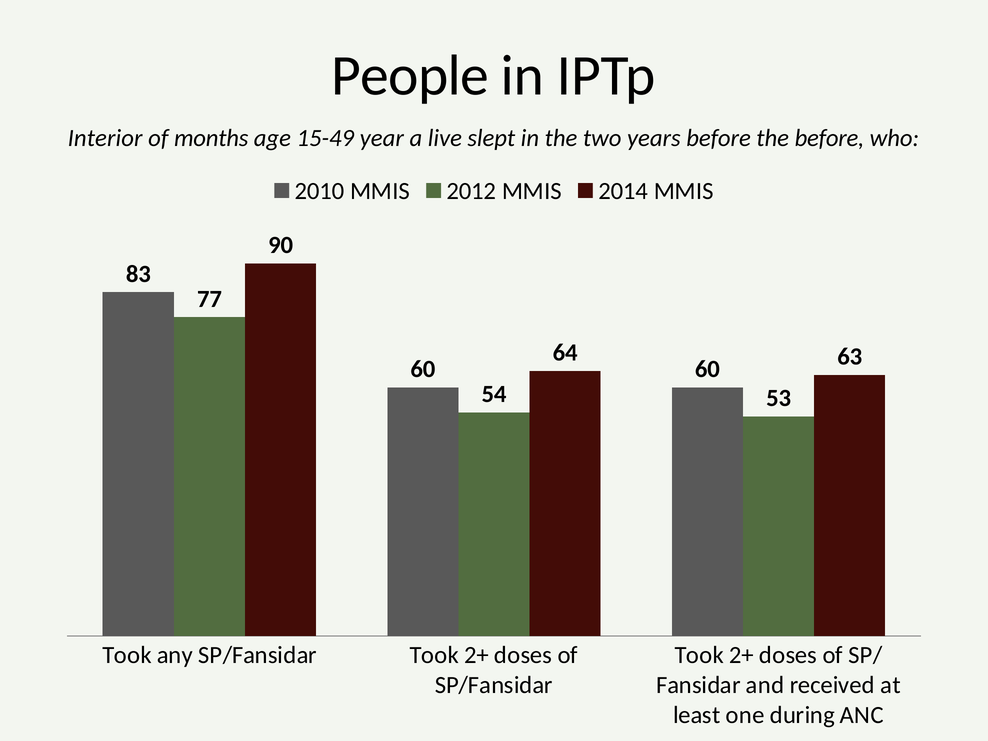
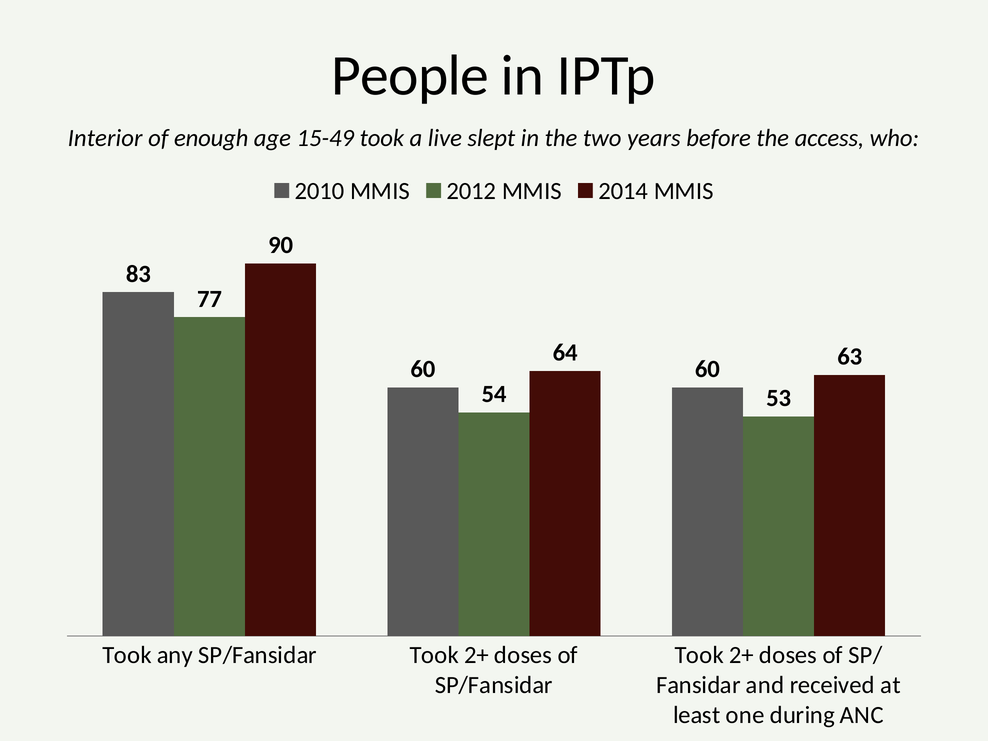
months: months -> enough
15-49 year: year -> took
the before: before -> access
